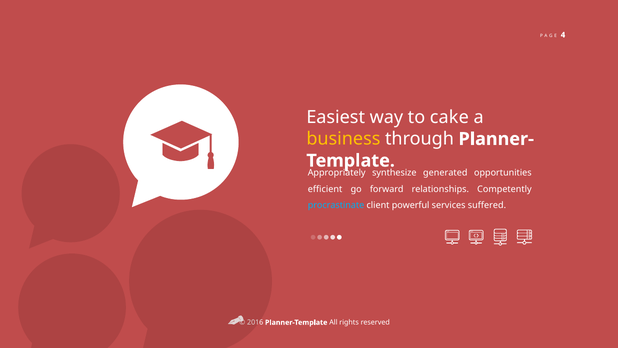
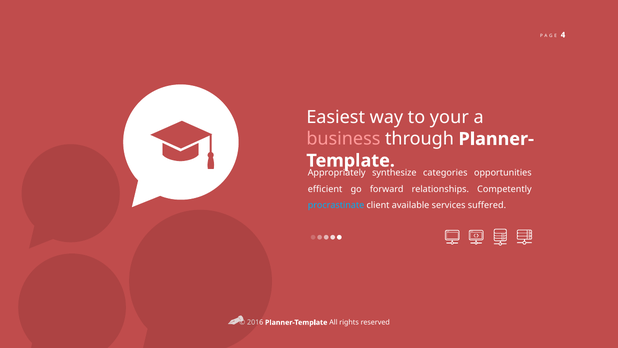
cake: cake -> your
business colour: yellow -> pink
generated: generated -> categories
powerful: powerful -> available
